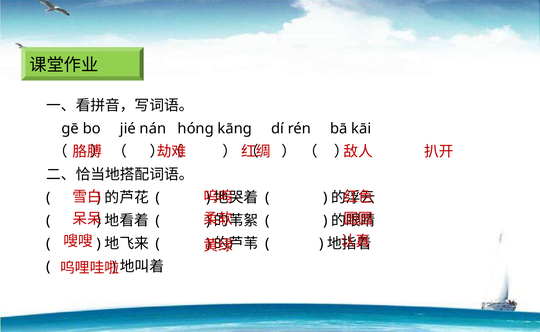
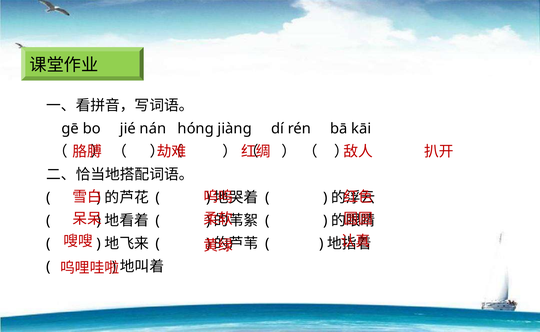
kāng: kāng -> jiàng
